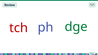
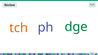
tch colour: red -> orange
